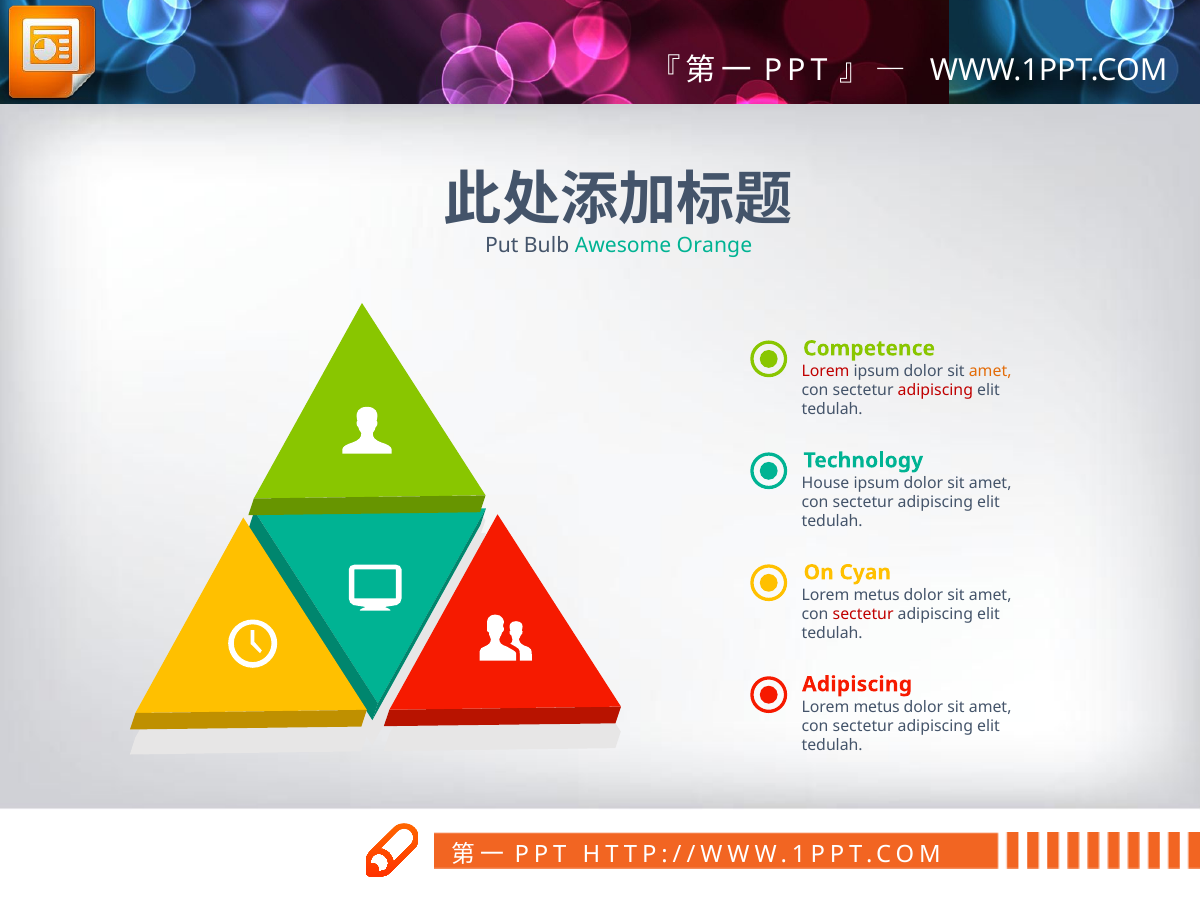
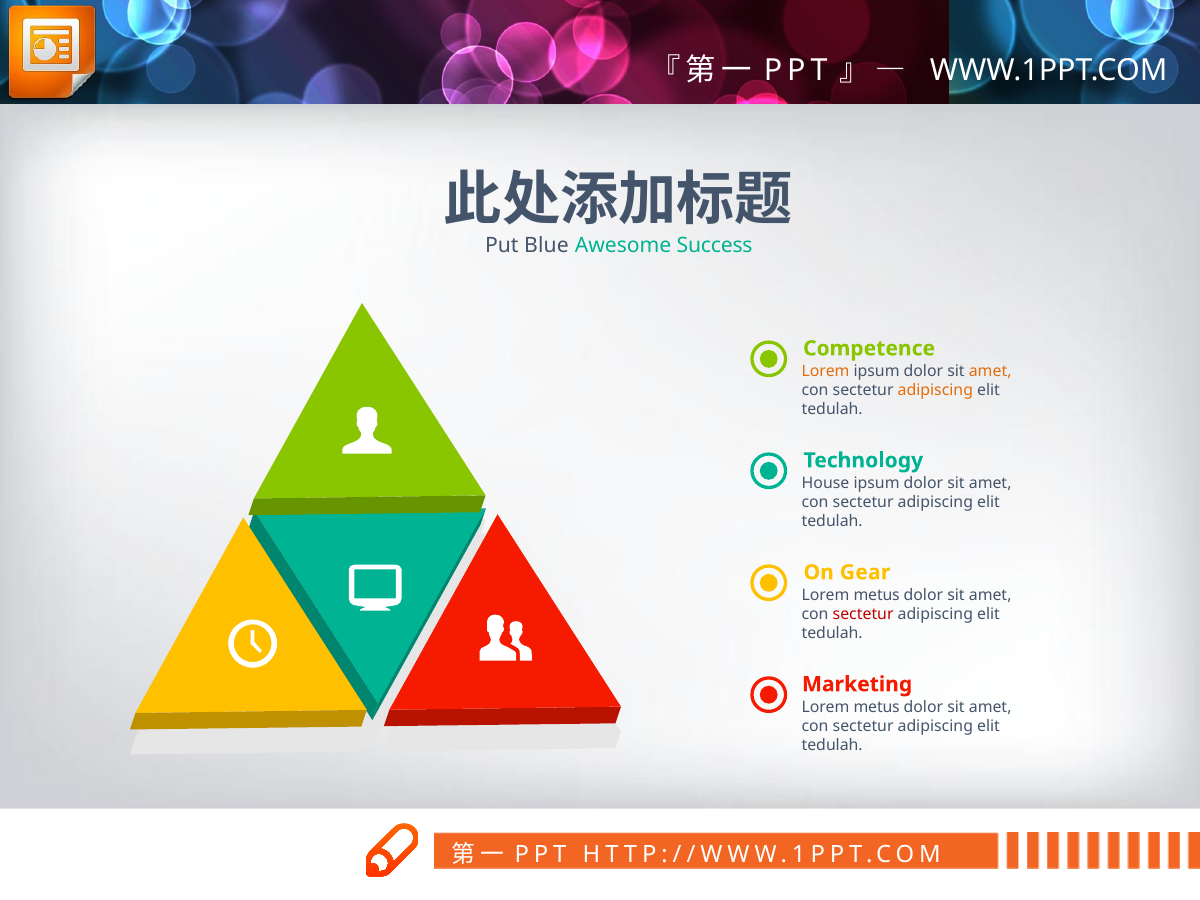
Bulb: Bulb -> Blue
Orange: Orange -> Success
Lorem at (826, 371) colour: red -> orange
adipiscing at (935, 390) colour: red -> orange
Cyan: Cyan -> Gear
Adipiscing at (857, 684): Adipiscing -> Marketing
